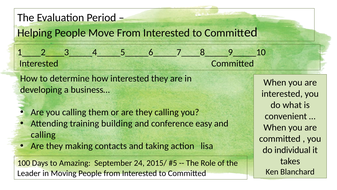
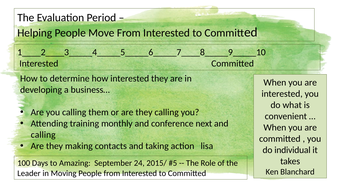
building: building -> monthly
easy: easy -> next
